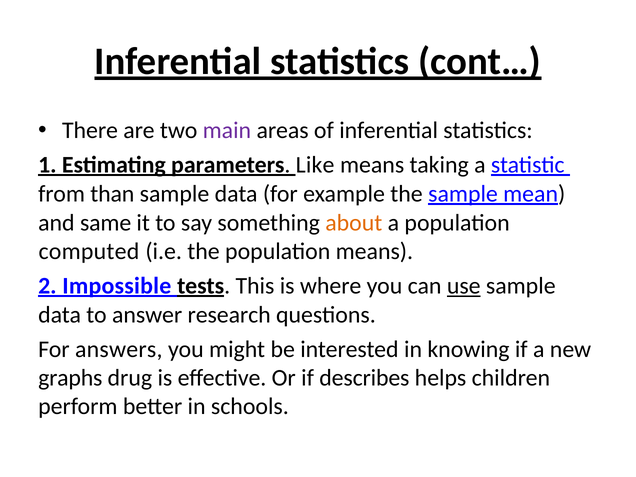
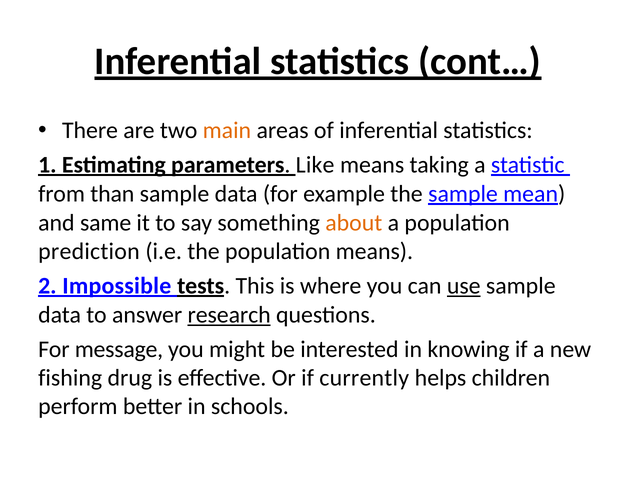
main colour: purple -> orange
computed: computed -> prediction
research underline: none -> present
answers: answers -> message
graphs: graphs -> fishing
describes: describes -> currently
